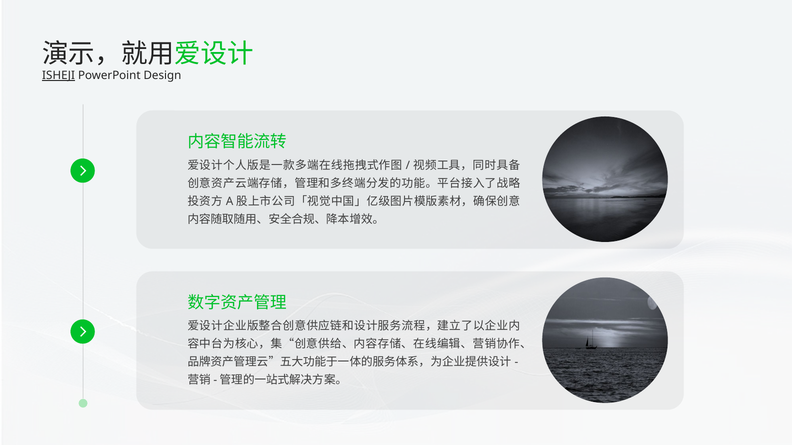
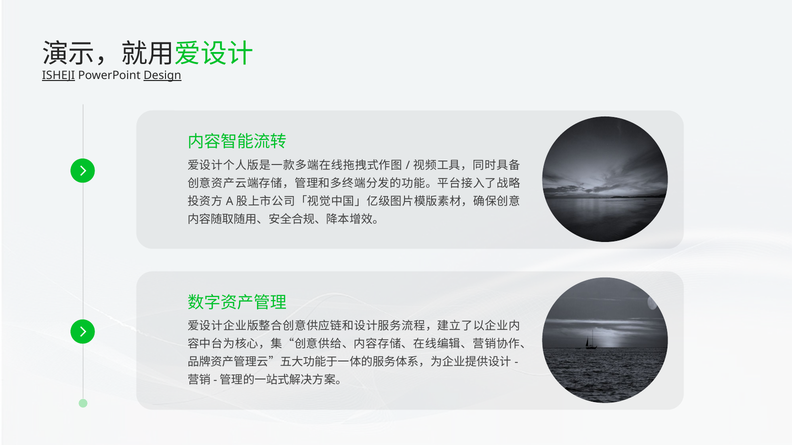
Design underline: none -> present
